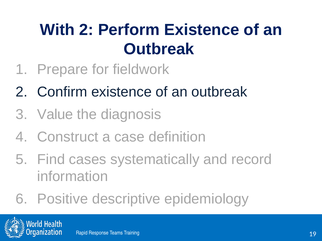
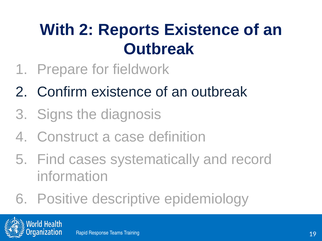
Perform: Perform -> Reports
Value: Value -> Signs
